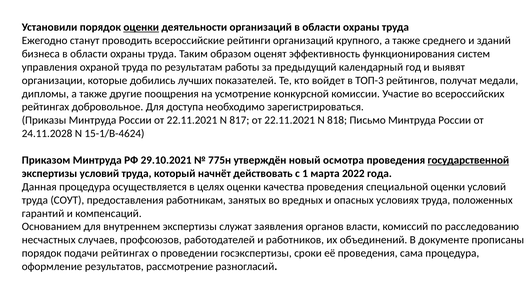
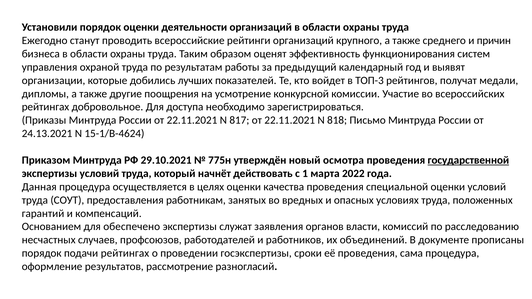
оценки at (141, 27) underline: present -> none
зданий: зданий -> причин
24.11.2028: 24.11.2028 -> 24.13.2021
внутреннем: внутреннем -> обеспечено
